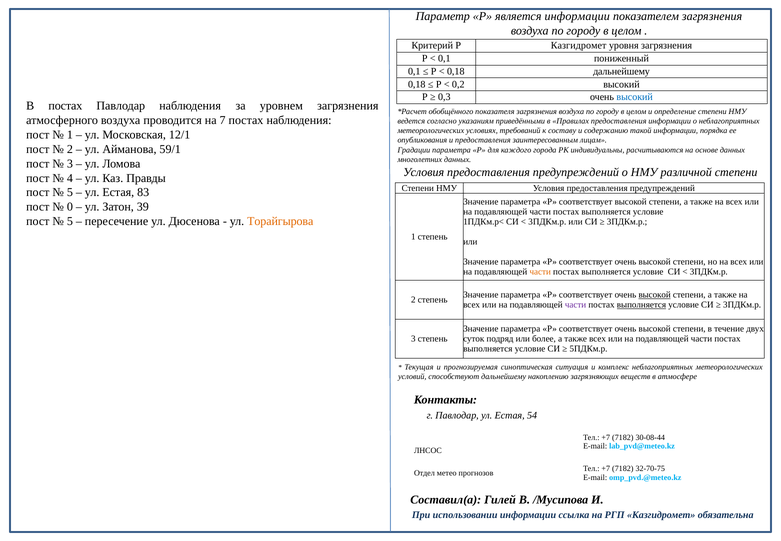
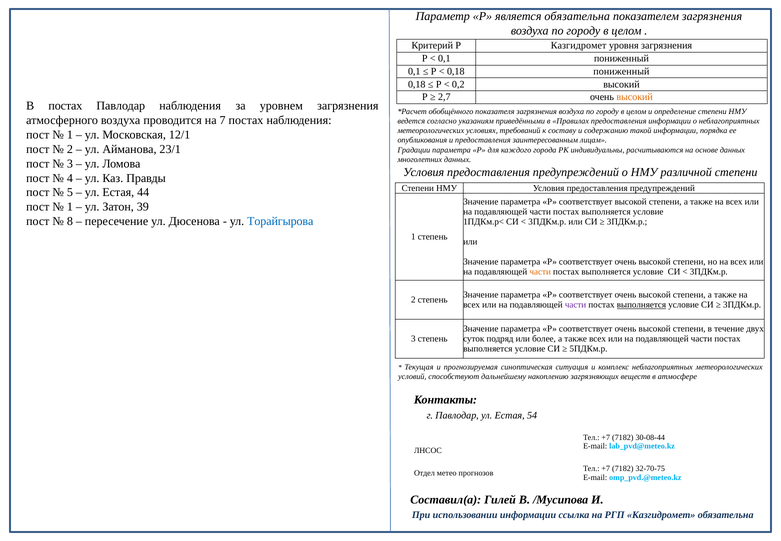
является информации: информации -> обязательна
0,18 дальнейшему: дальнейшему -> пониженный
0,3: 0,3 -> 2,7
высокий at (635, 97) colour: blue -> orange
59/1: 59/1 -> 23/1
83: 83 -> 44
0 at (70, 207): 0 -> 1
5 at (70, 221): 5 -> 8
Торайгырова colour: orange -> blue
высокой at (655, 295) underline: present -> none
